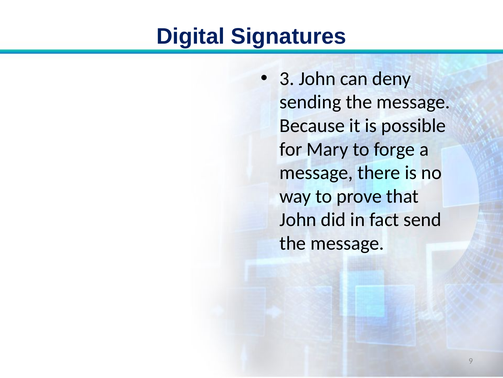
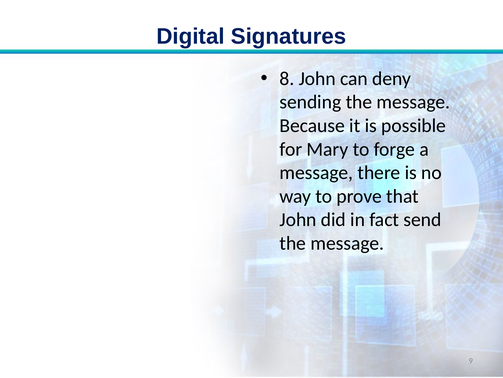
3: 3 -> 8
